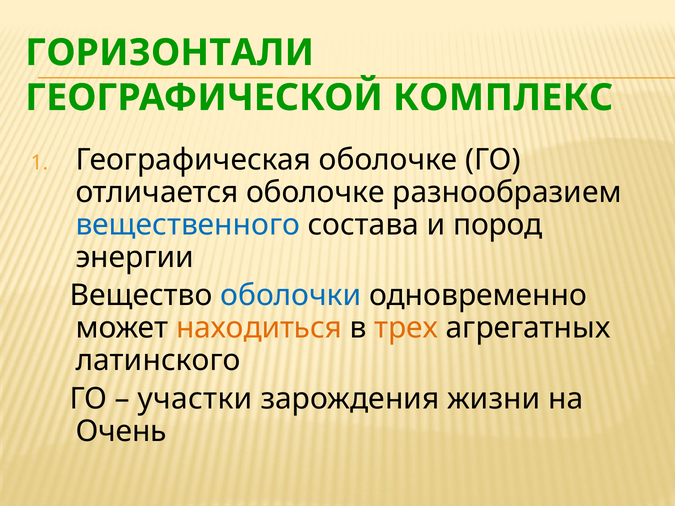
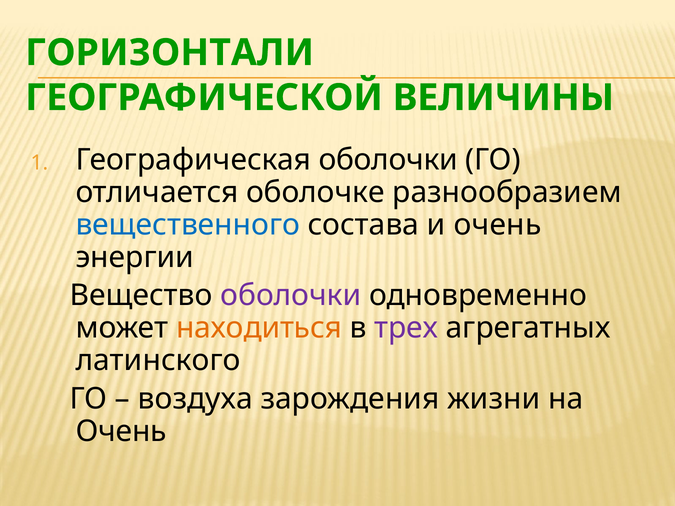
КОМПЛЕКС: КОМПЛЕКС -> ВЕЛИЧИНЫ
Географическая оболочке: оболочке -> оболочки
и пород: пород -> очень
оболочки at (291, 296) colour: blue -> purple
трех colour: orange -> purple
участки: участки -> воздуха
